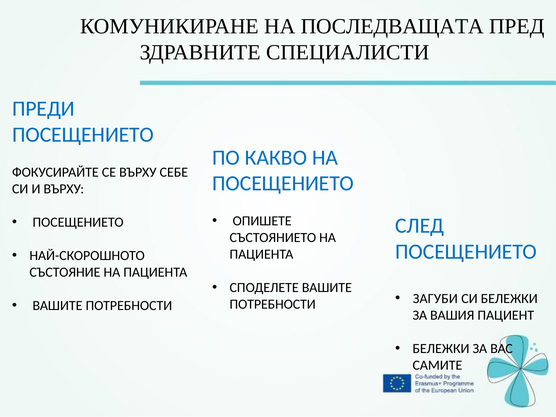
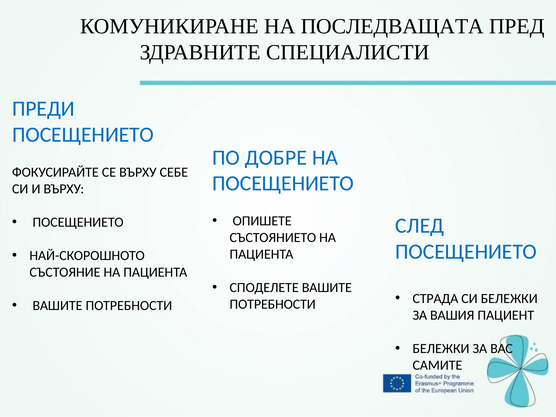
КАКВО: КАКВО -> ДОБРЕ
ЗАГУБИ: ЗАГУБИ -> СТРАДА
